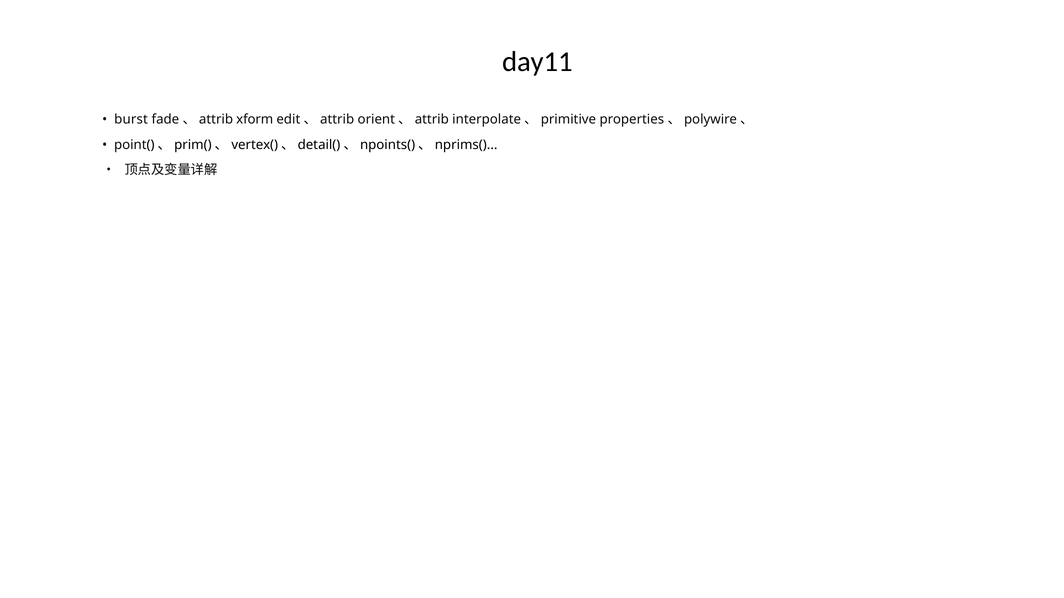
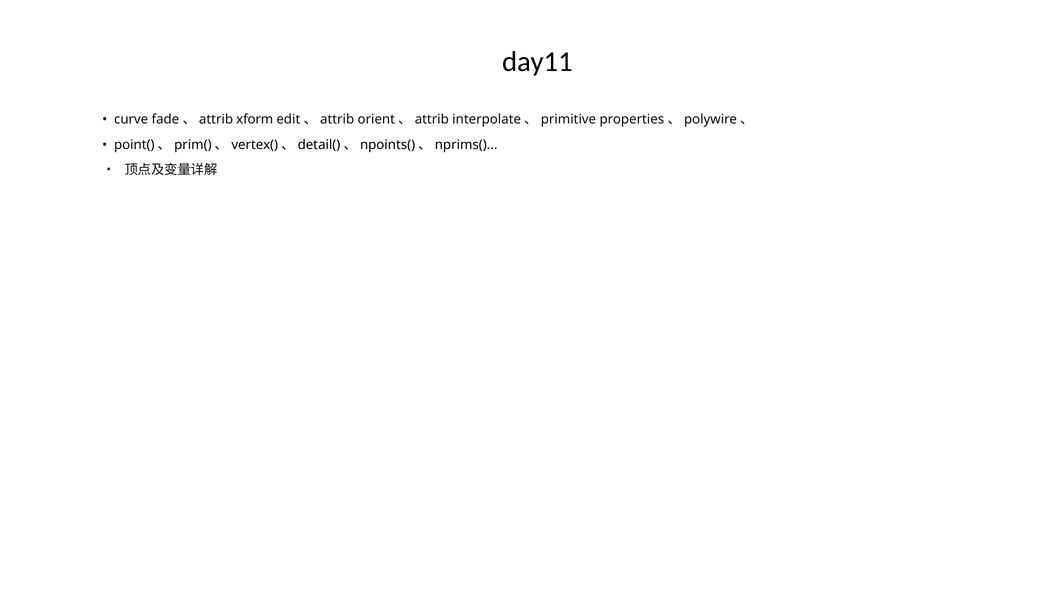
burst: burst -> curve
